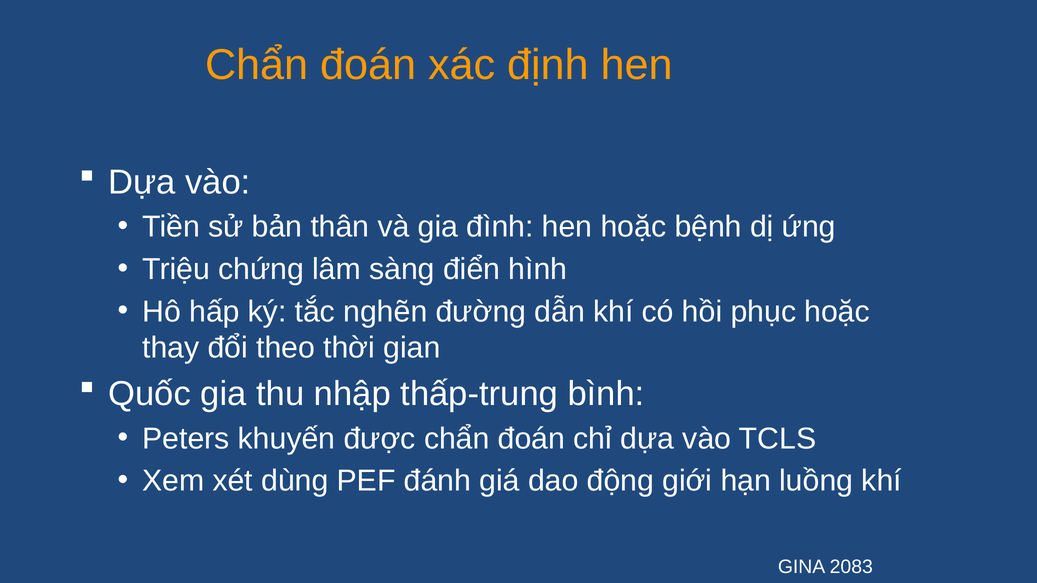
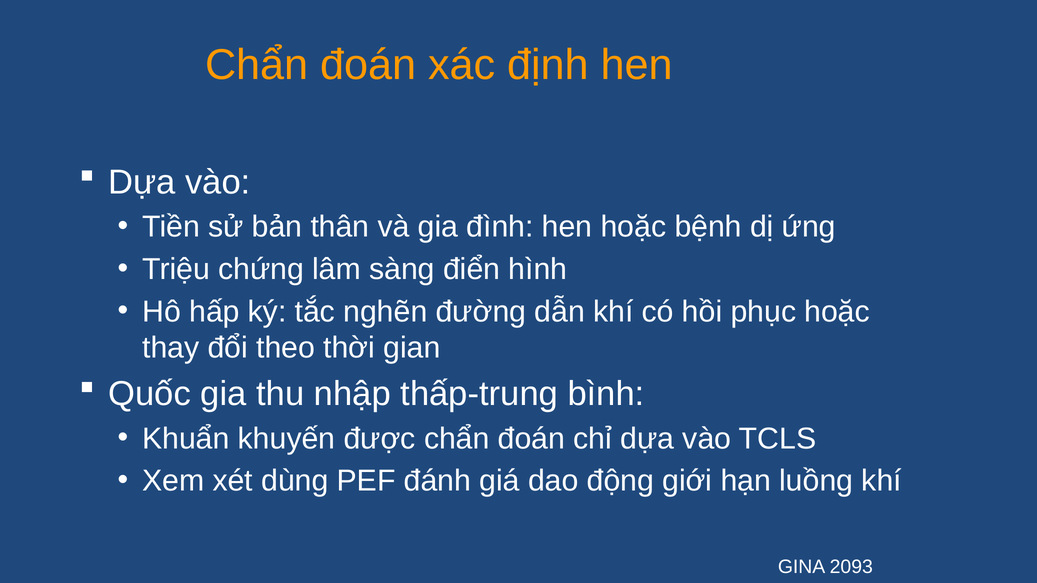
Peters: Peters -> Khuẩn
2083: 2083 -> 2093
